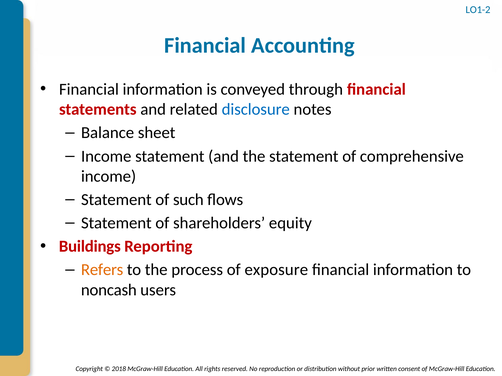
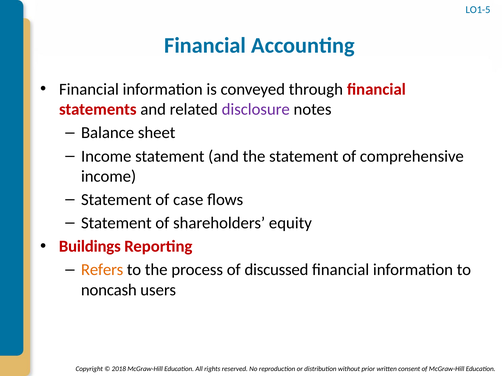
LO1-2: LO1-2 -> LO1-5
disclosure colour: blue -> purple
such: such -> case
exposure: exposure -> discussed
